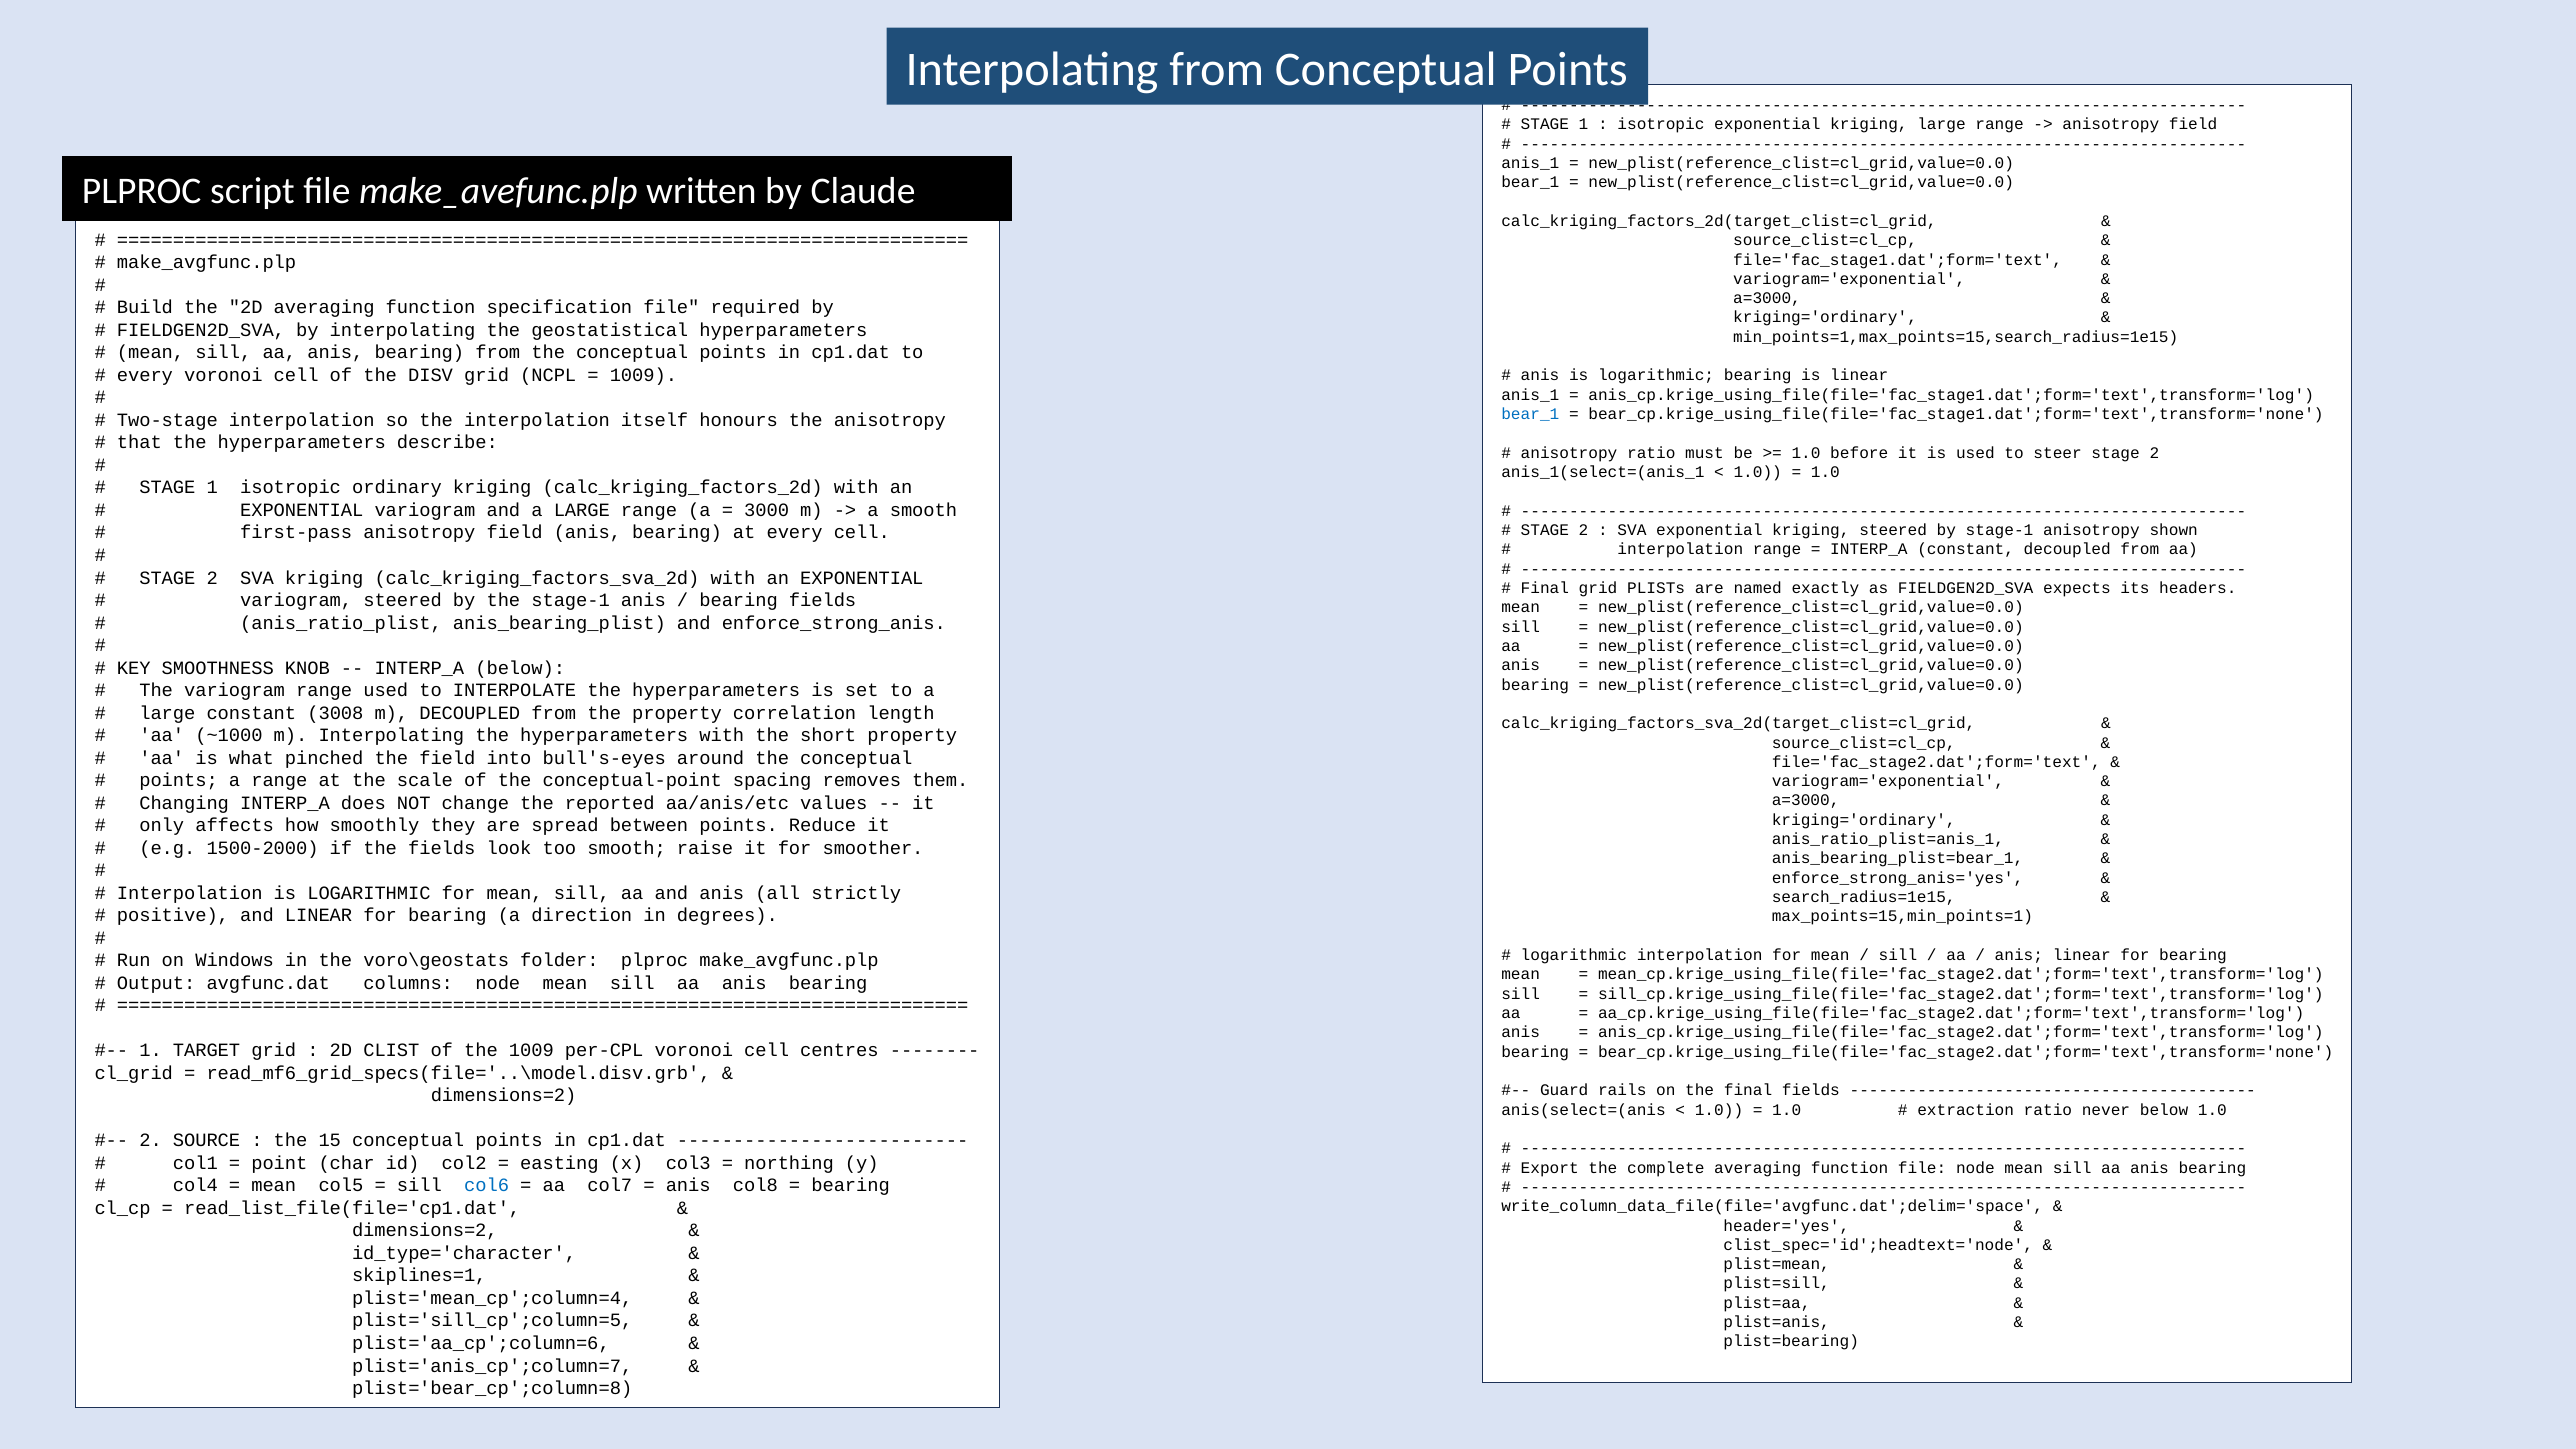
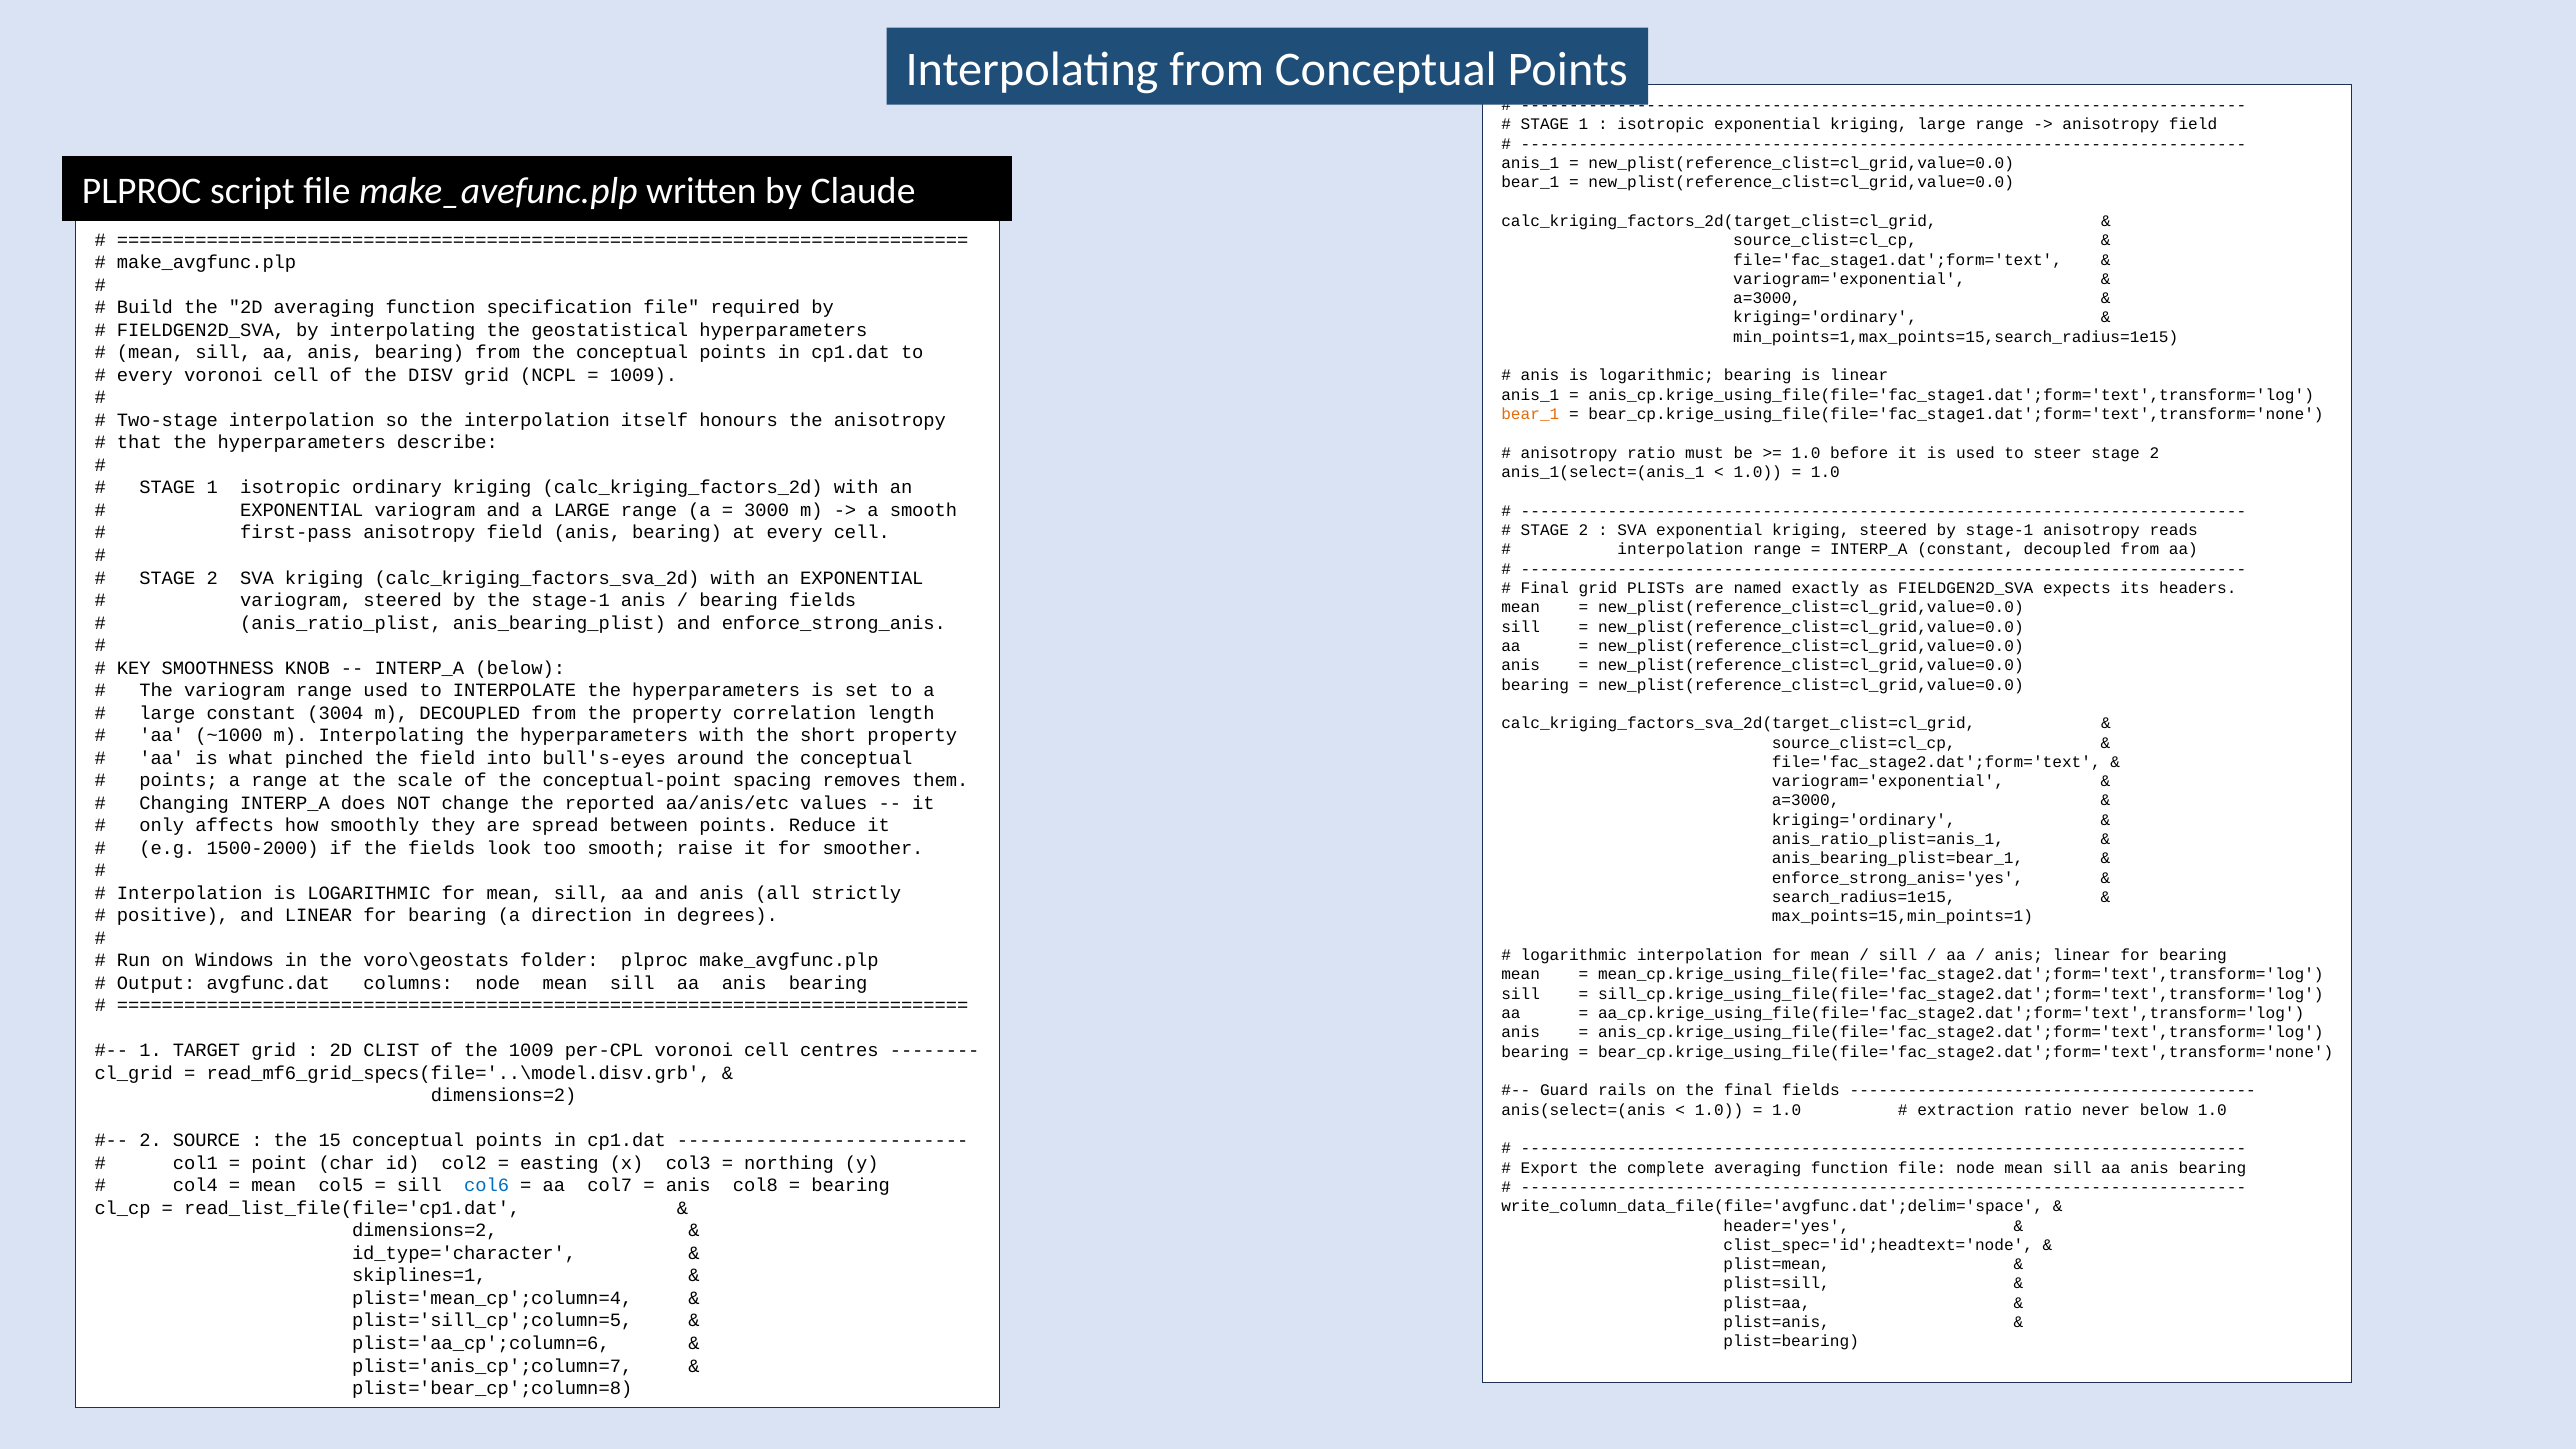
bear_1 at (1530, 414) colour: blue -> orange
shown: shown -> reads
3008: 3008 -> 3004
